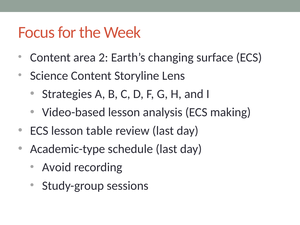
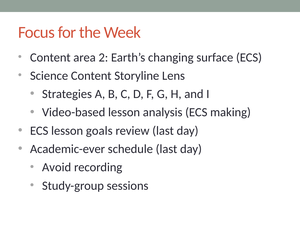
table: table -> goals
Academic-type: Academic-type -> Academic-ever
